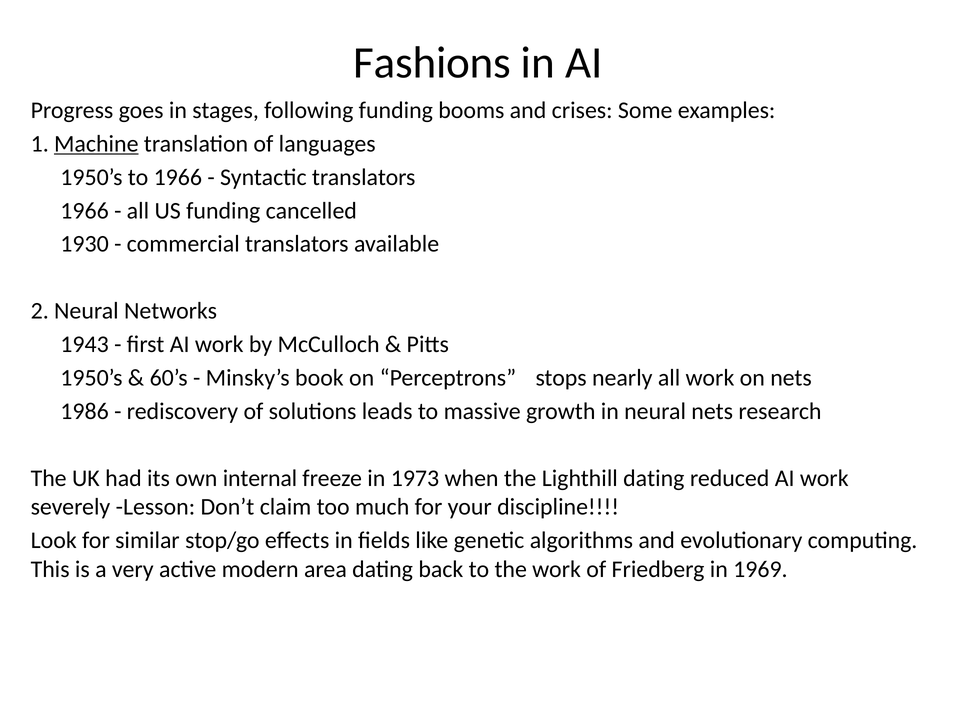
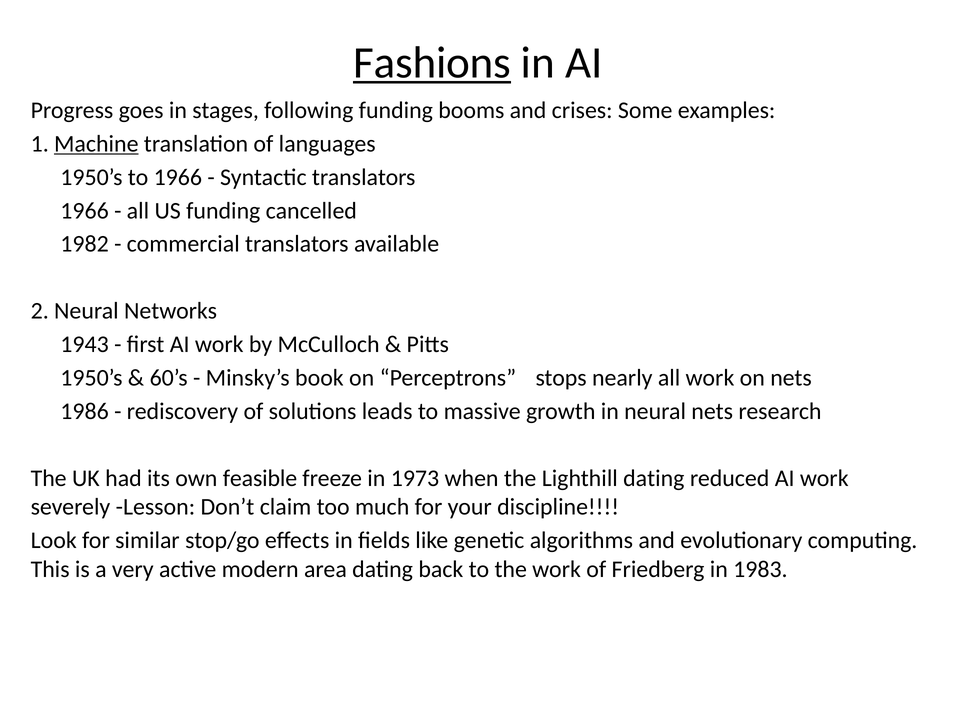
Fashions underline: none -> present
1930: 1930 -> 1982
internal: internal -> feasible
1969: 1969 -> 1983
